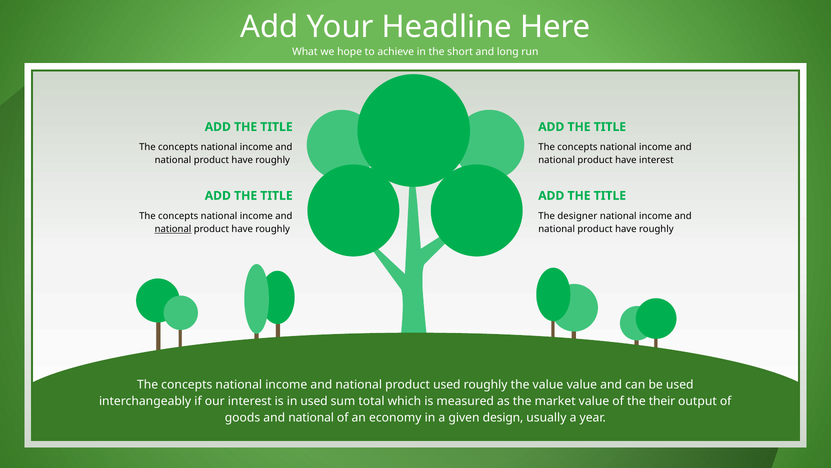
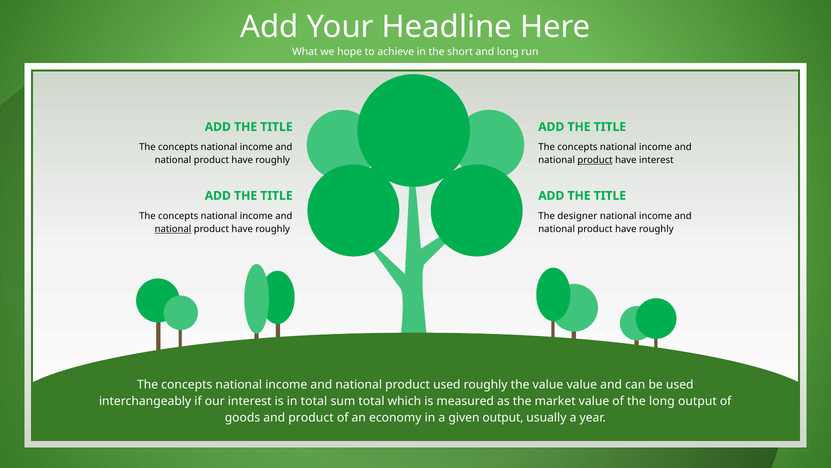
product at (595, 160) underline: none -> present
in used: used -> total
the their: their -> long
goods and national: national -> product
given design: design -> output
